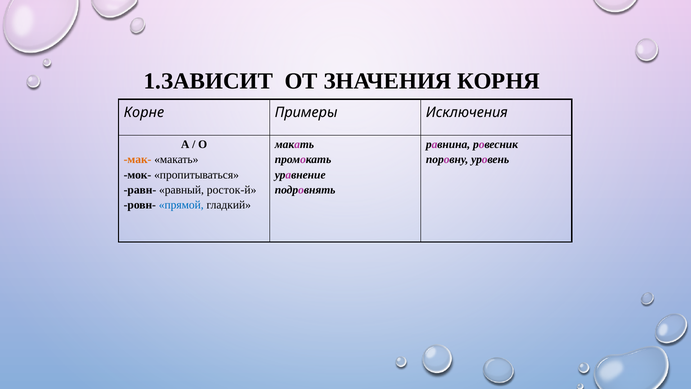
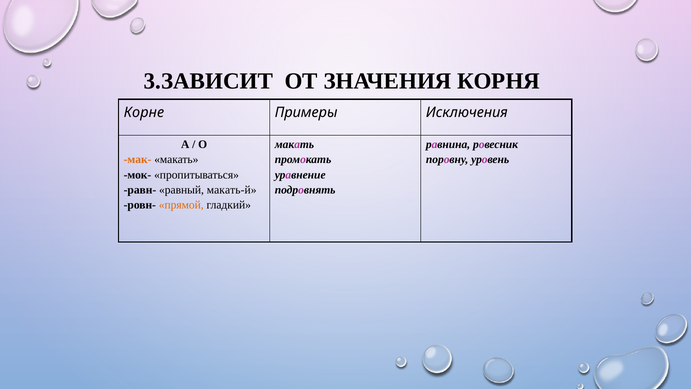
1.ЗАВИСИТ: 1.ЗАВИСИТ -> 3.ЗАВИСИТ
росток-й: росток-й -> макать-й
прямой colour: blue -> orange
